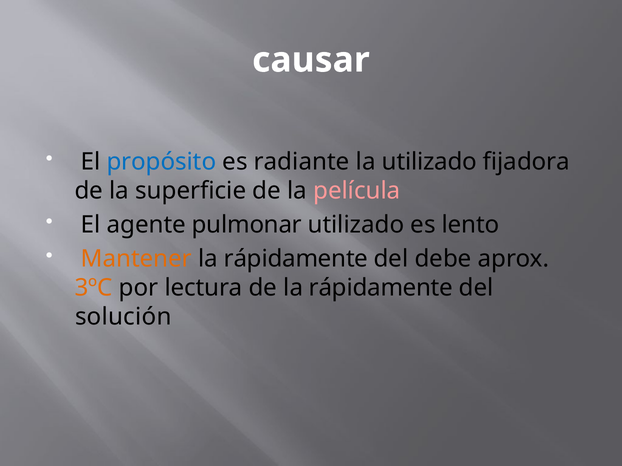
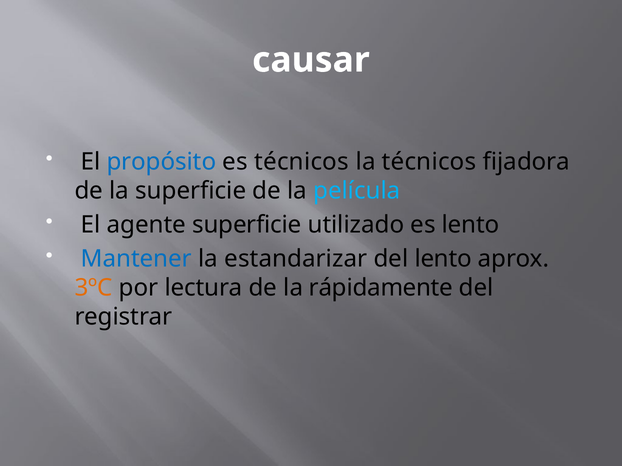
es radiante: radiante -> técnicos
la utilizado: utilizado -> técnicos
película colour: pink -> light blue
agente pulmonar: pulmonar -> superficie
Mantener colour: orange -> blue
rápidamente at (296, 259): rápidamente -> estandarizar
del debe: debe -> lento
solución: solución -> registrar
